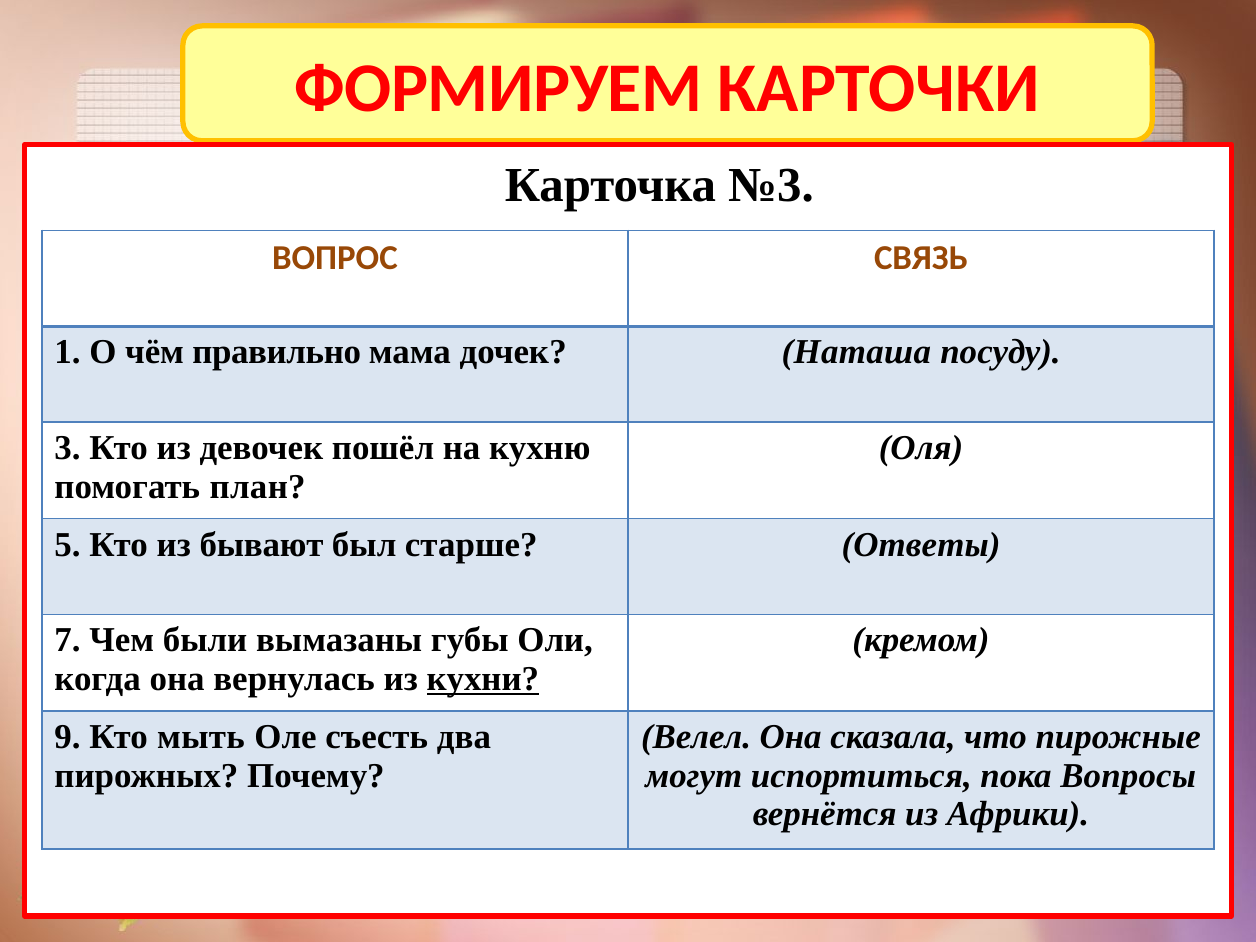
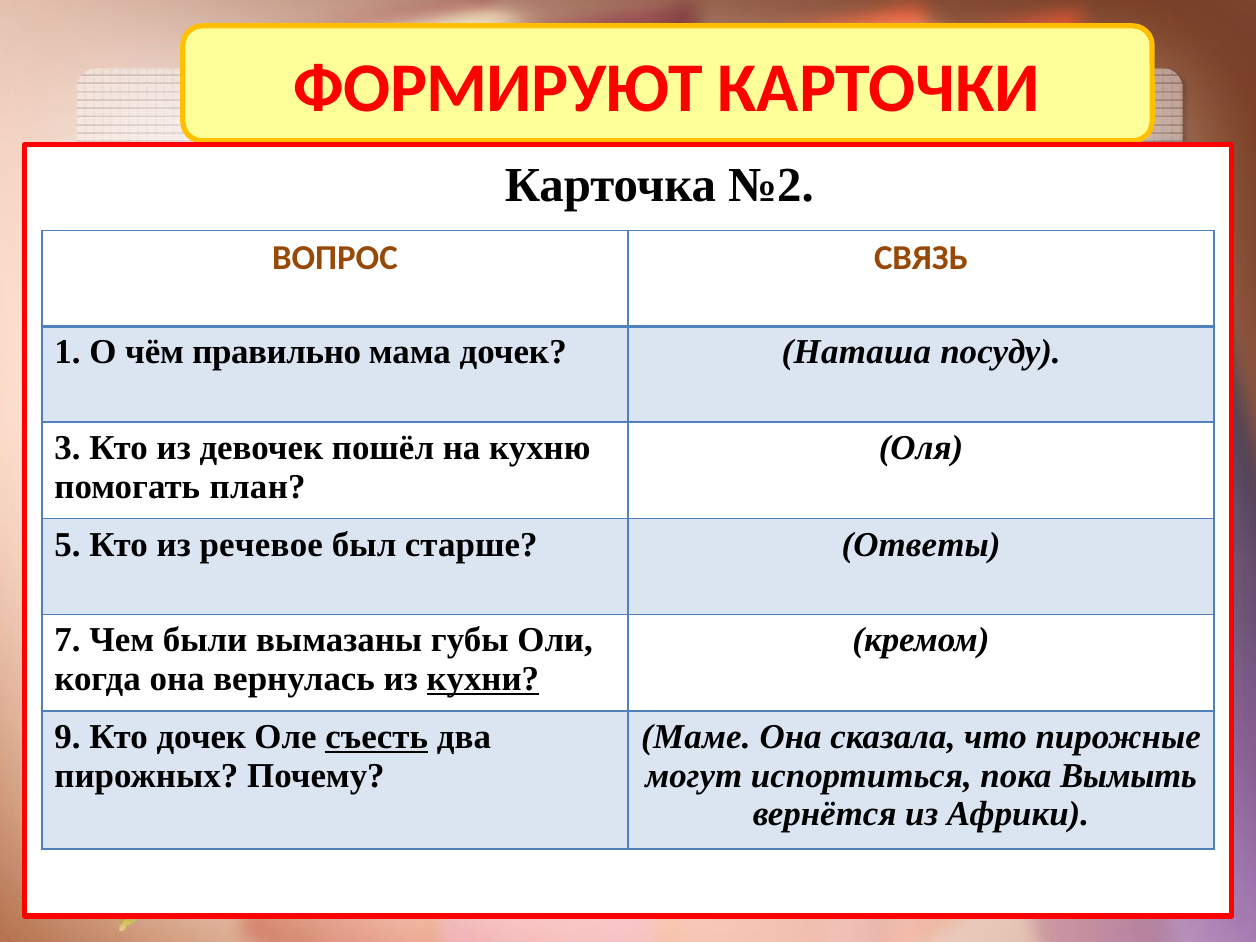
ФОРМИРУЕМ: ФОРМИРУЕМ -> ФОРМИРУЮТ
№3: №3 -> №2
бывают: бывают -> речевое
Кто мыть: мыть -> дочек
съесть underline: none -> present
Велел: Велел -> Маме
Вопросы: Вопросы -> Вымыть
